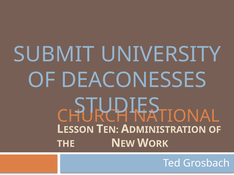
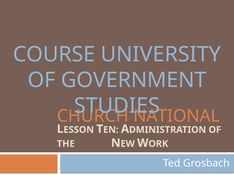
SUBMIT: SUBMIT -> COURSE
DEACONESSES: DEACONESSES -> GOVERNMENT
